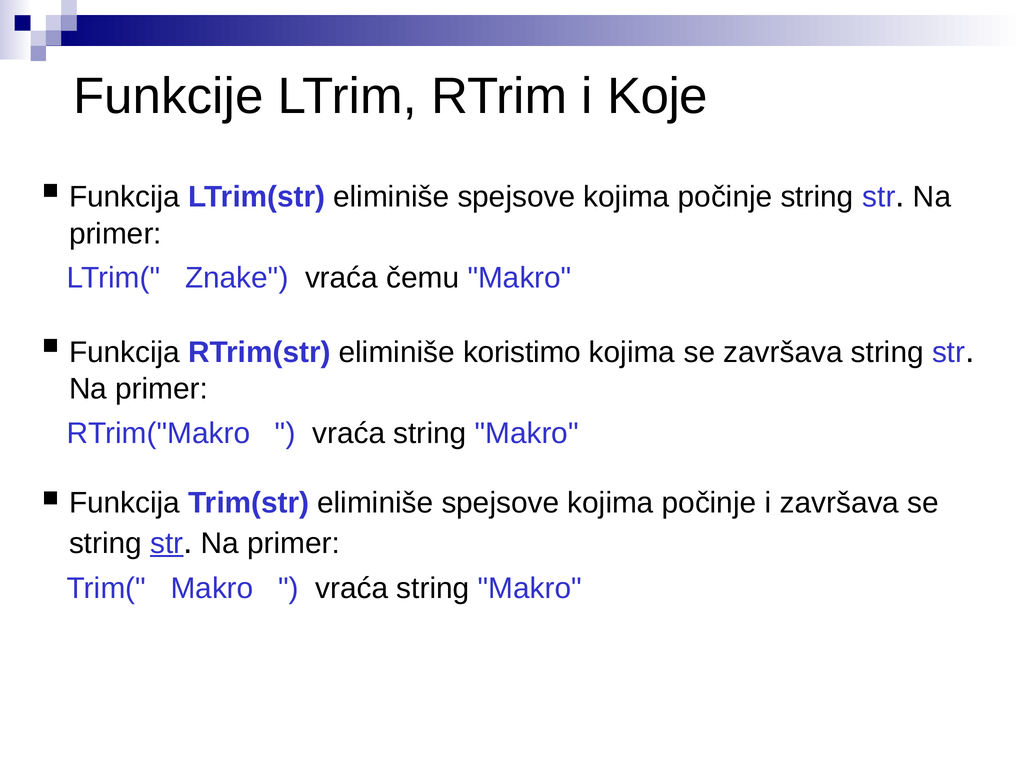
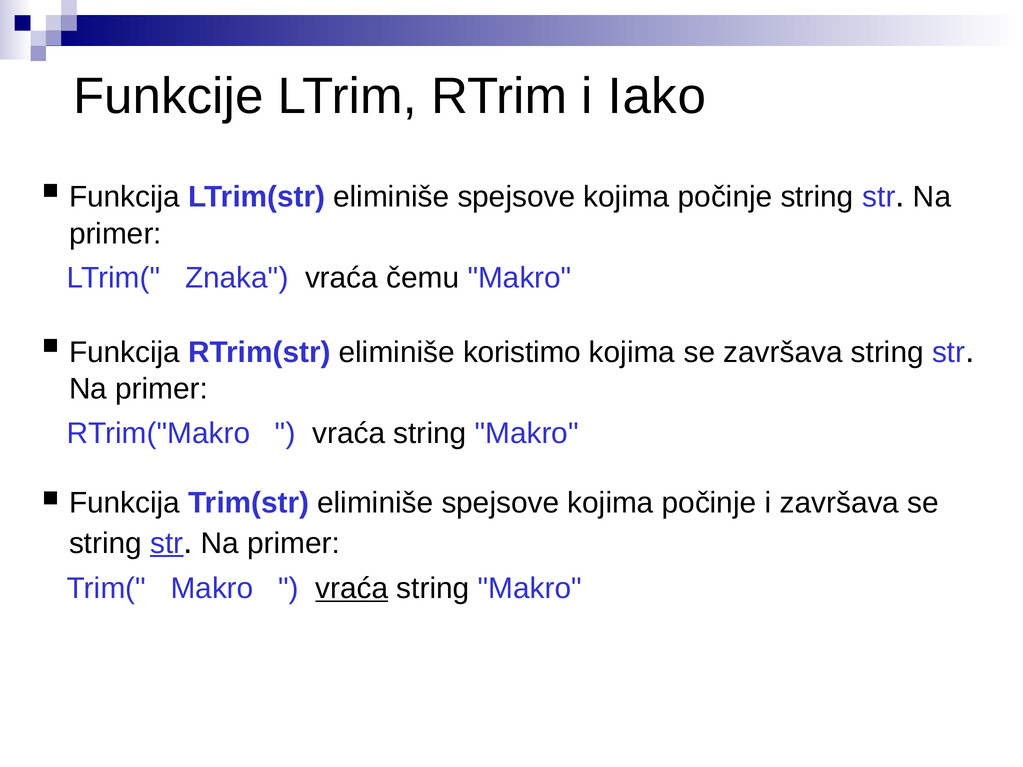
Koje: Koje -> Iako
Znake: Znake -> Znaka
vraća at (352, 589) underline: none -> present
